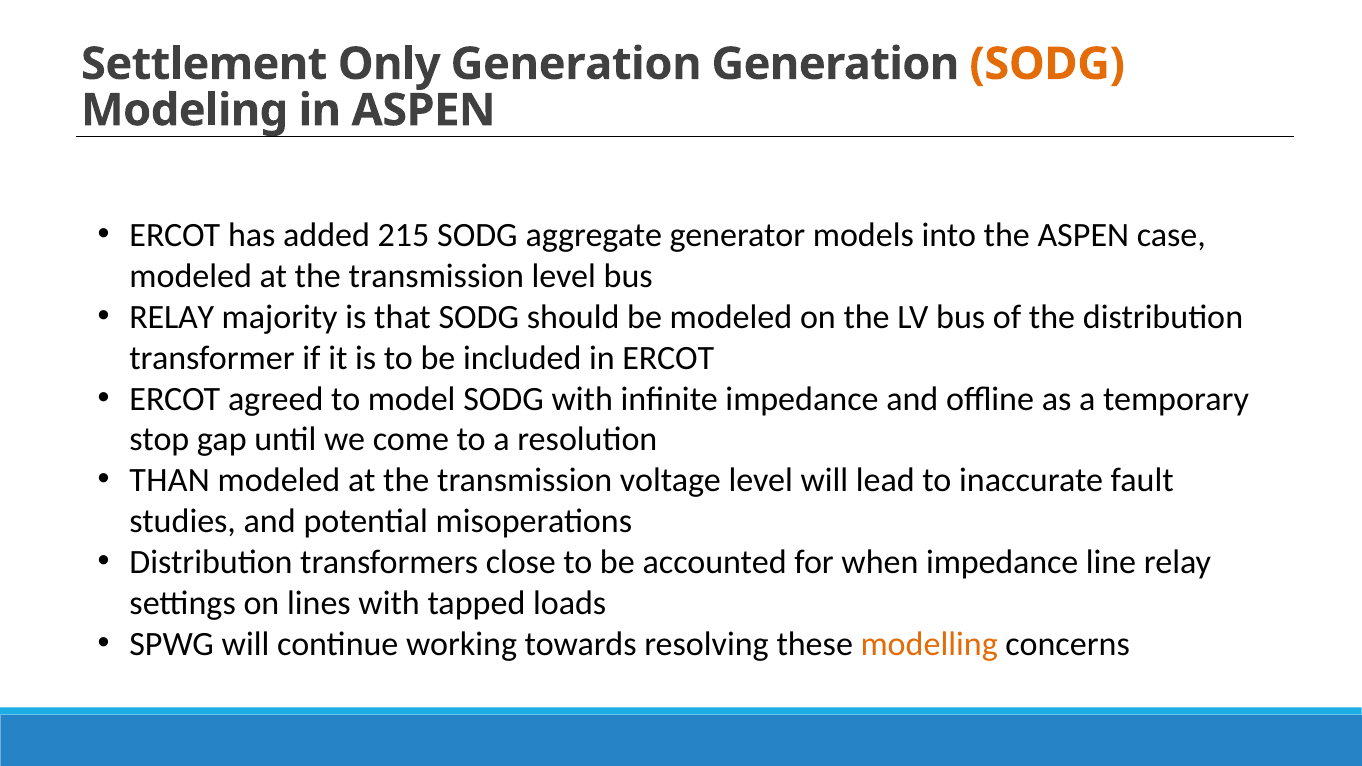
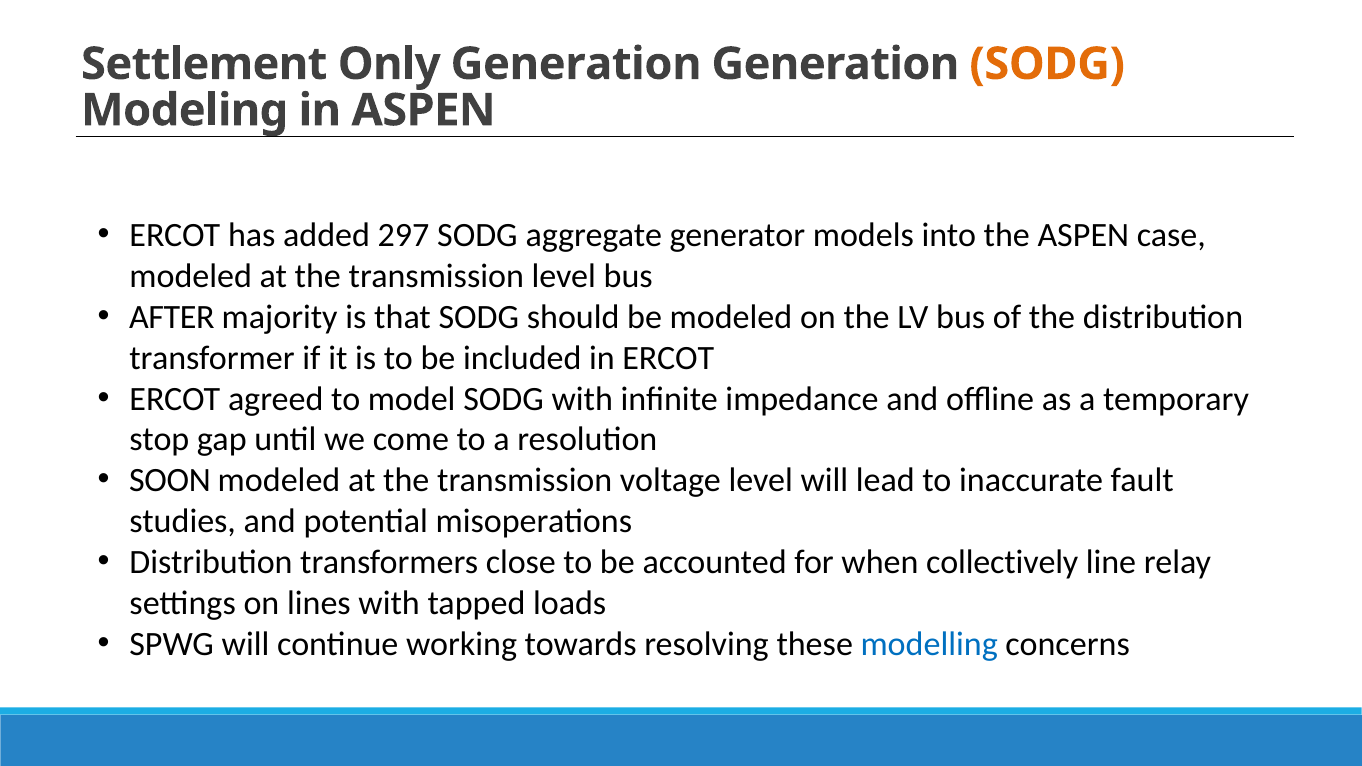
215: 215 -> 297
RELAY at (172, 317): RELAY -> AFTER
THAN: THAN -> SOON
when impedance: impedance -> collectively
modelling colour: orange -> blue
